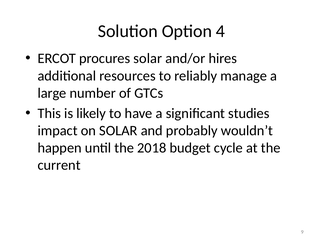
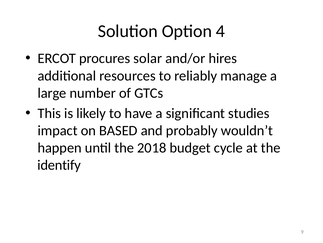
on SOLAR: SOLAR -> BASED
current: current -> identify
